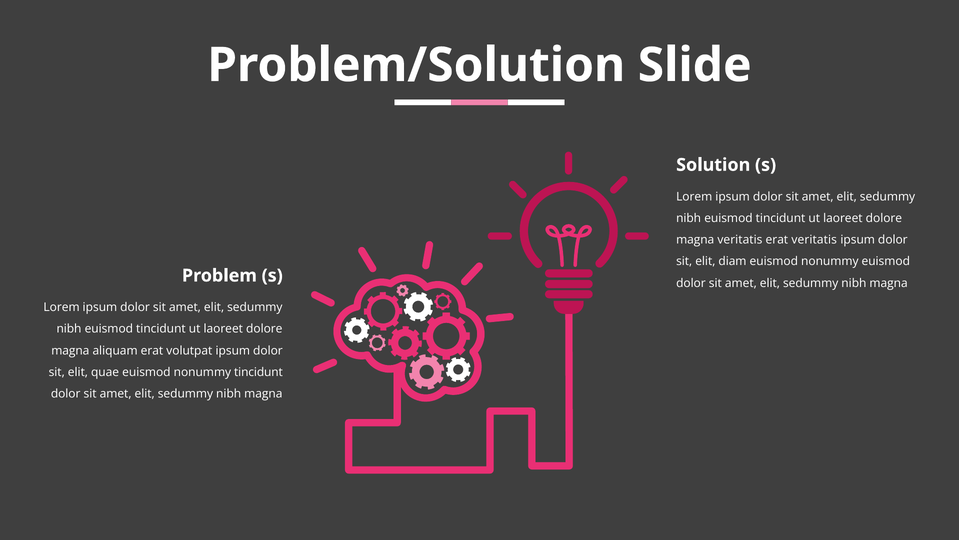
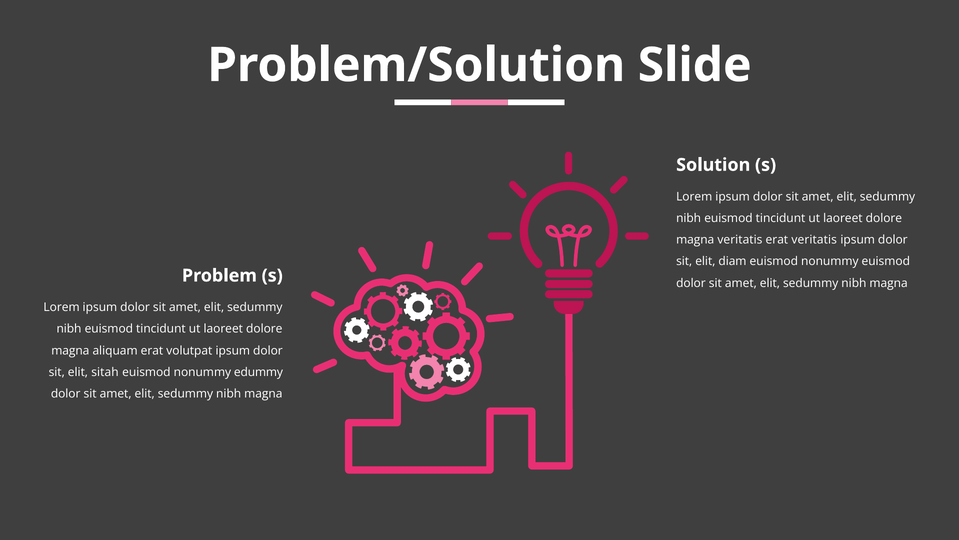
quae: quae -> sitah
nonummy tincidunt: tincidunt -> edummy
